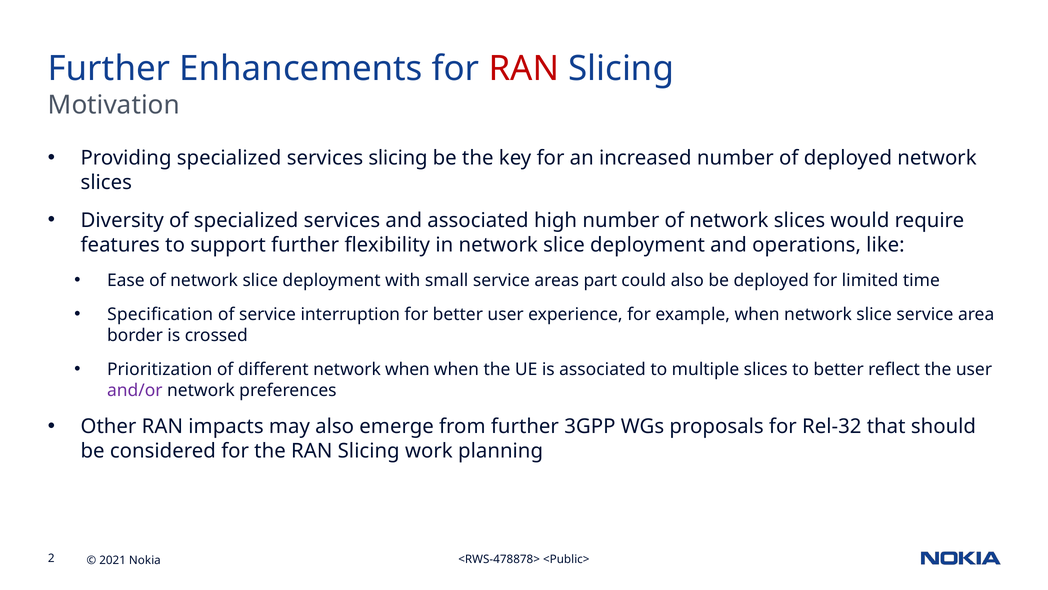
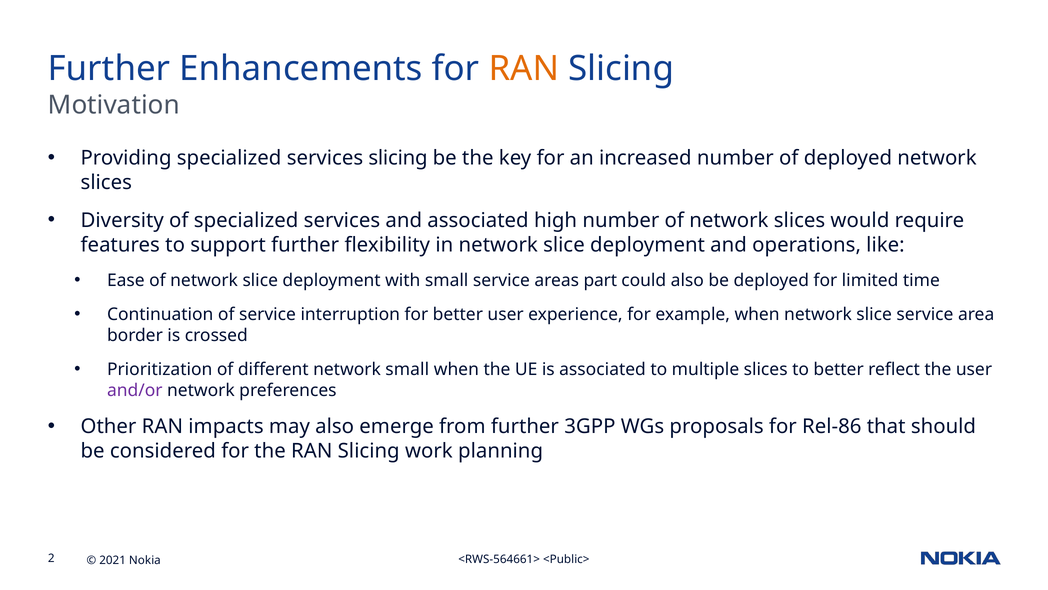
RAN at (524, 69) colour: red -> orange
Specification: Specification -> Continuation
network when: when -> small
Rel-32: Rel-32 -> Rel-86
<RWS-478878>: <RWS-478878> -> <RWS-564661>
